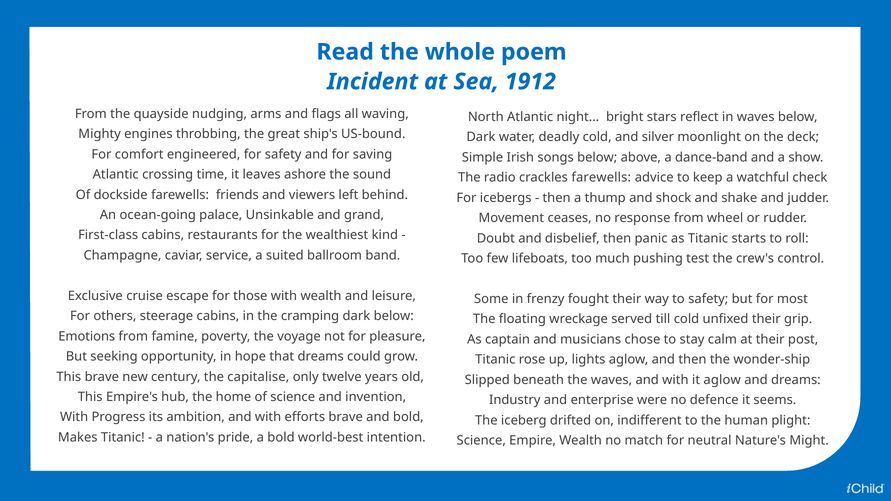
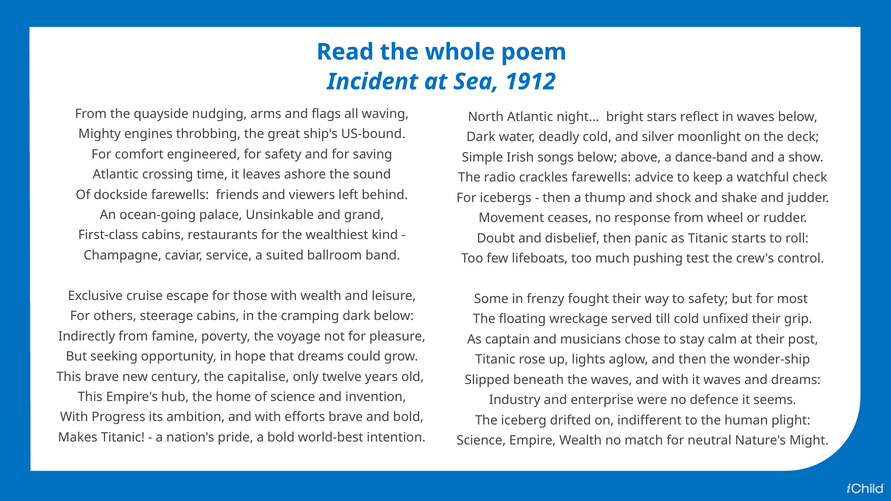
Emotions: Emotions -> Indirectly
it aglow: aglow -> waves
